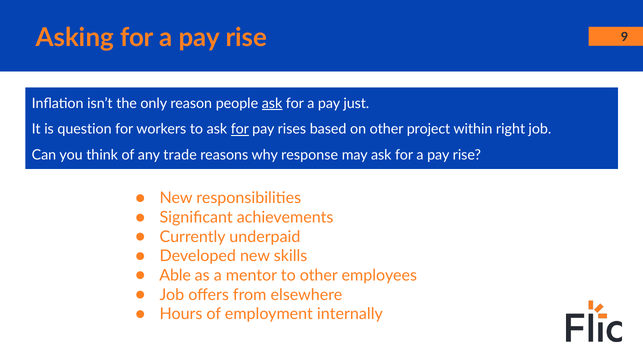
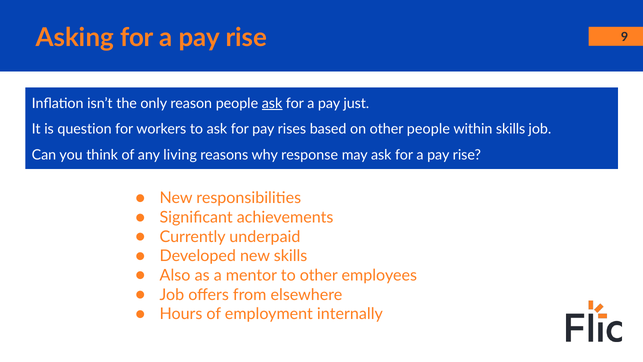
for at (240, 129) underline: present -> none
other project: project -> people
within right: right -> skills
trade: trade -> living
Able: Able -> Also
